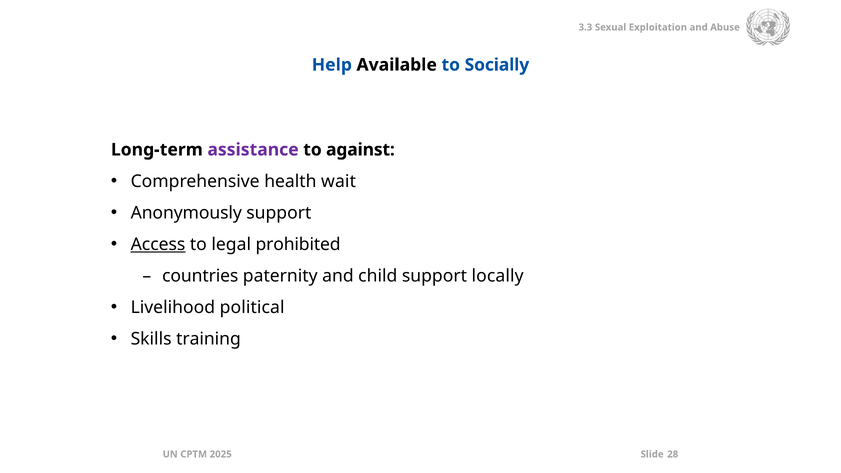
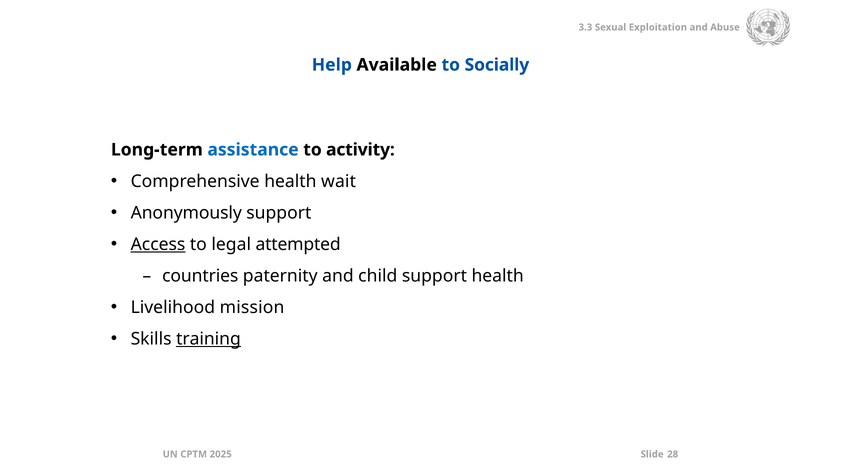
assistance colour: purple -> blue
against: against -> activity
prohibited: prohibited -> attempted
support locally: locally -> health
political: political -> mission
training underline: none -> present
